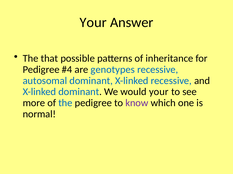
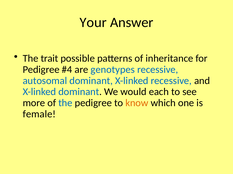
that: that -> trait
would your: your -> each
know colour: purple -> orange
normal: normal -> female
